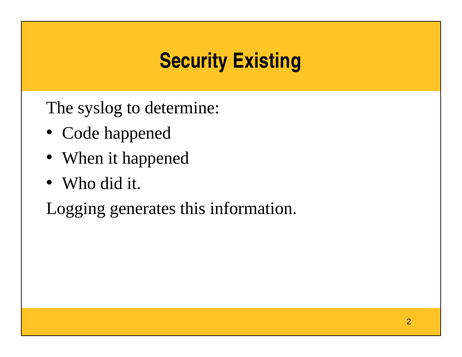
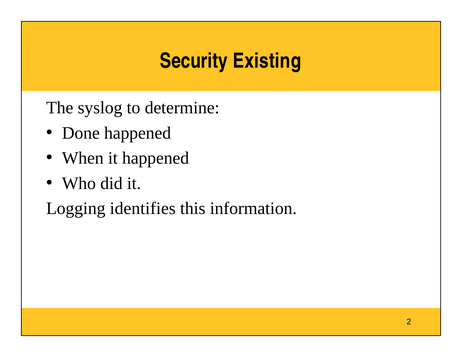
Code: Code -> Done
generates: generates -> identifies
